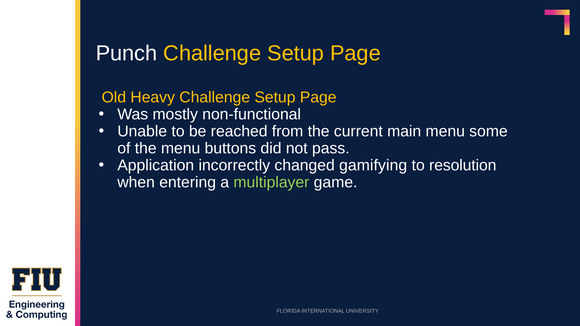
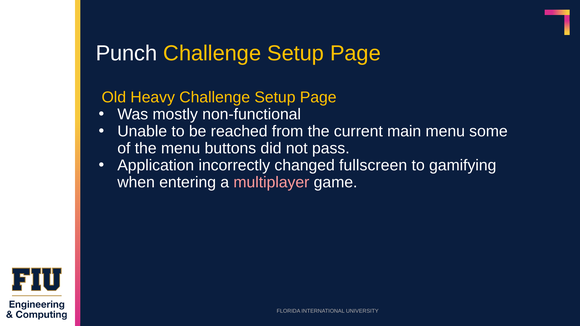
gamifying: gamifying -> fullscreen
resolution: resolution -> gamifying
multiplayer colour: light green -> pink
